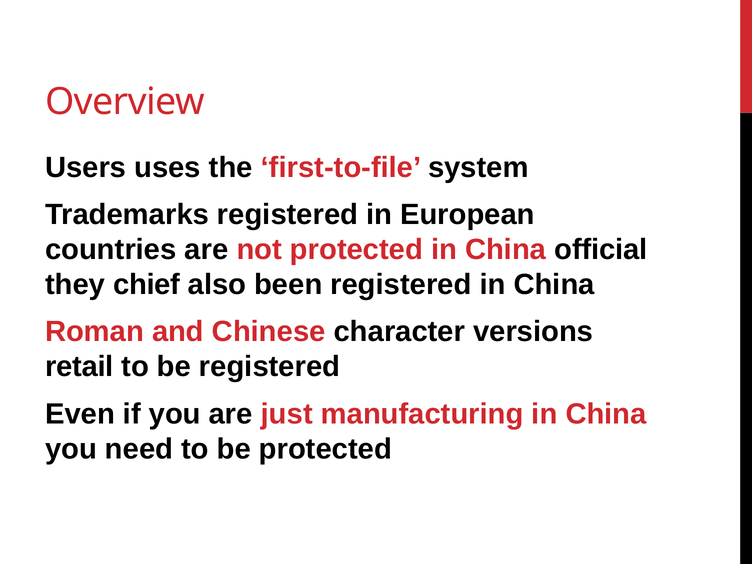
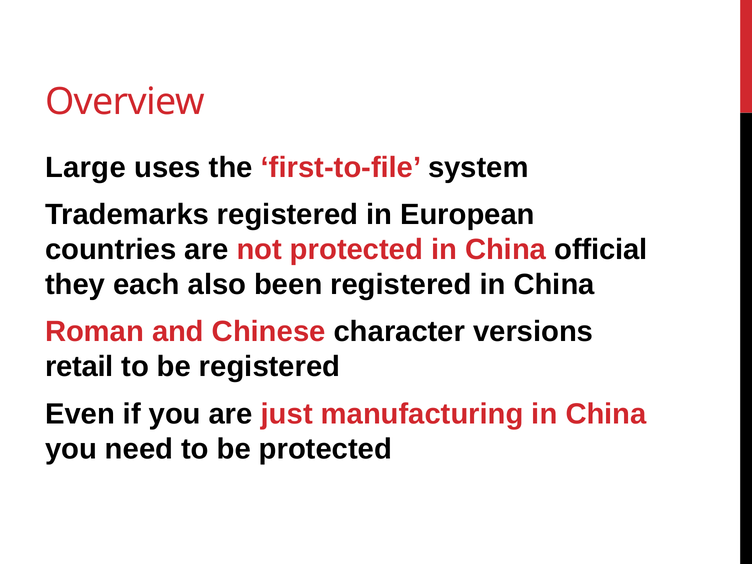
Users: Users -> Large
chief: chief -> each
